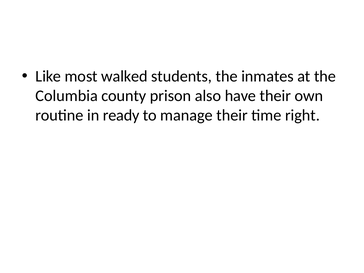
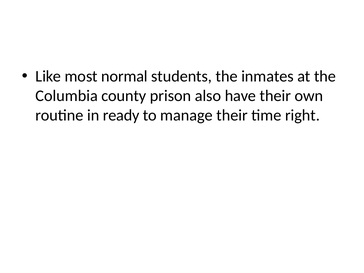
walked: walked -> normal
